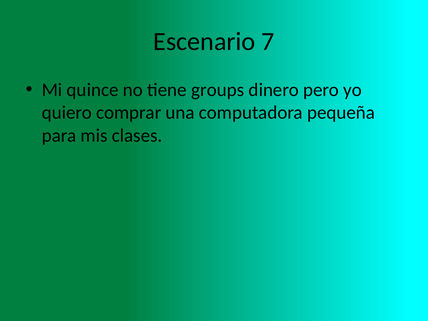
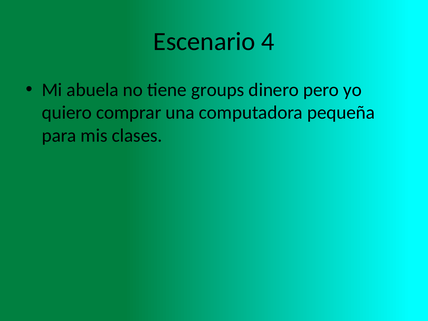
7: 7 -> 4
quince: quince -> abuela
